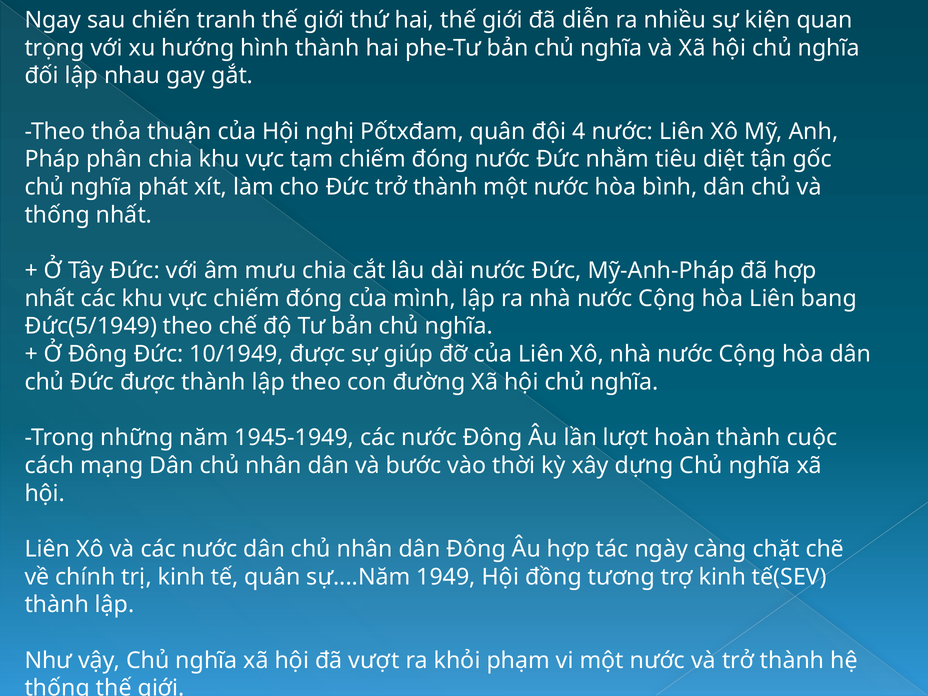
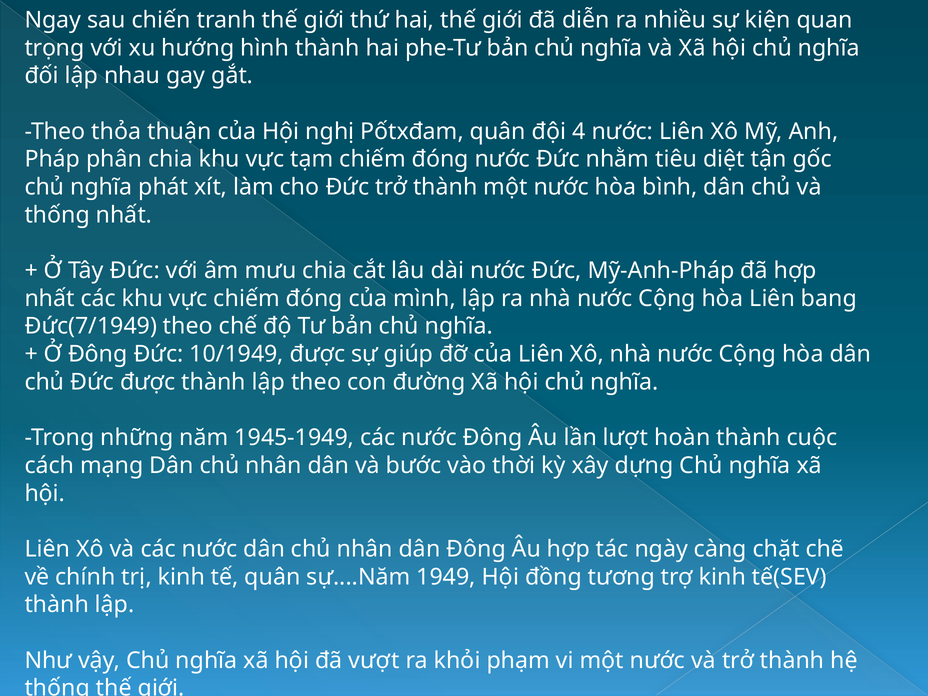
Đức(5/1949: Đức(5/1949 -> Đức(7/1949
